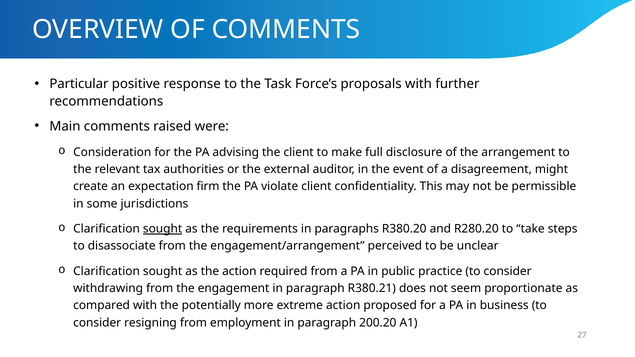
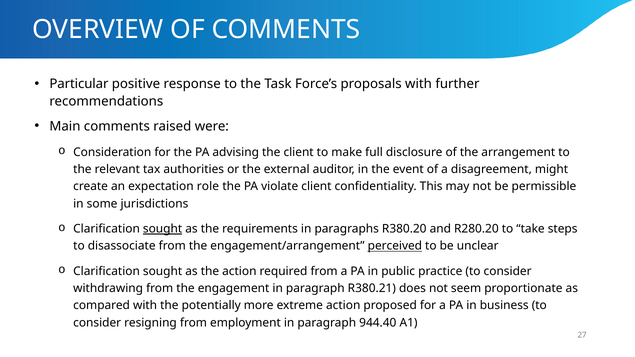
firm: firm -> role
perceived underline: none -> present
200.20: 200.20 -> 944.40
